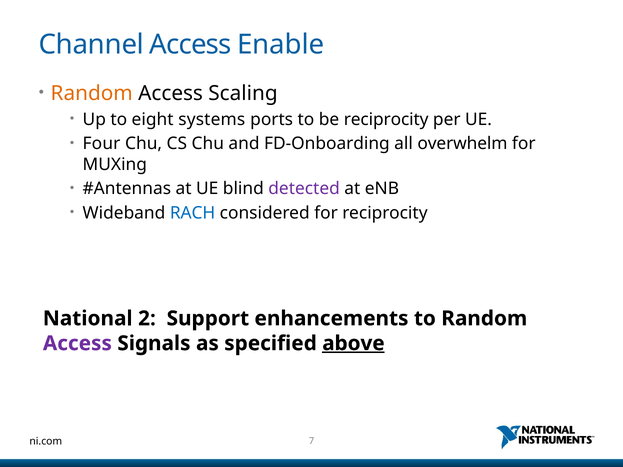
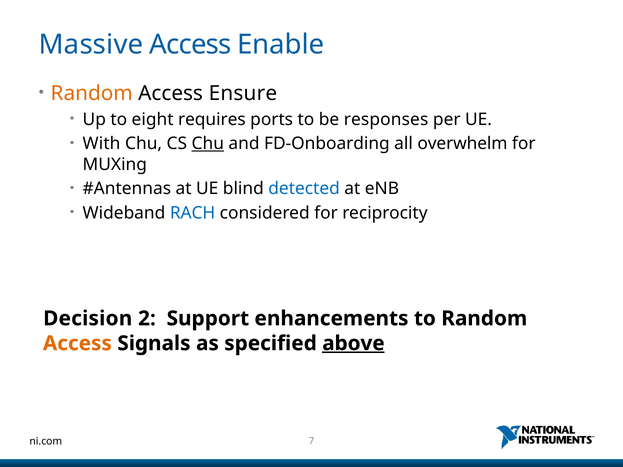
Channel: Channel -> Massive
Scaling: Scaling -> Ensure
systems: systems -> requires
be reciprocity: reciprocity -> responses
Four: Four -> With
Chu at (208, 144) underline: none -> present
detected colour: purple -> blue
National: National -> Decision
Access at (77, 344) colour: purple -> orange
